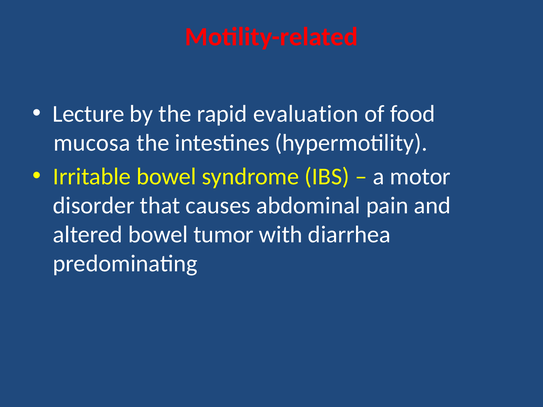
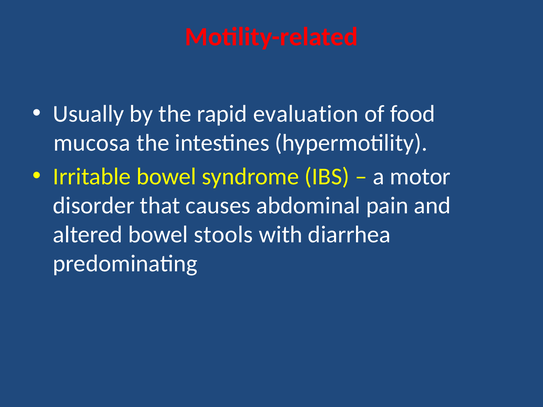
Lecture: Lecture -> Usually
tumor: tumor -> stools
